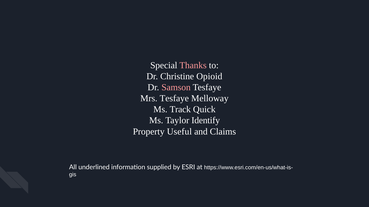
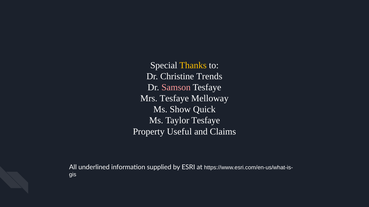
Thanks colour: pink -> yellow
Opioid: Opioid -> Trends
Track: Track -> Show
Taylor Identify: Identify -> Tesfaye
